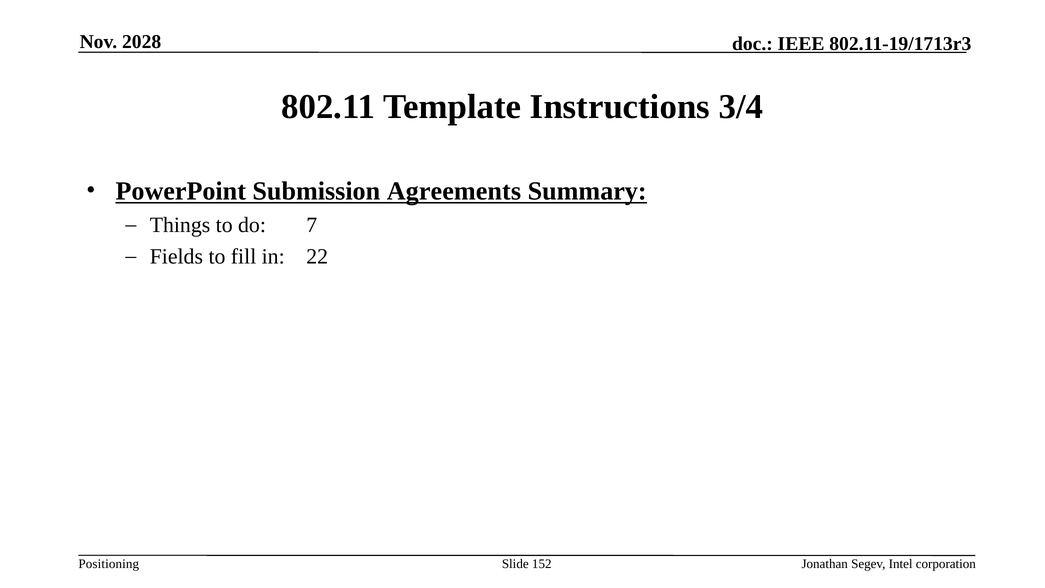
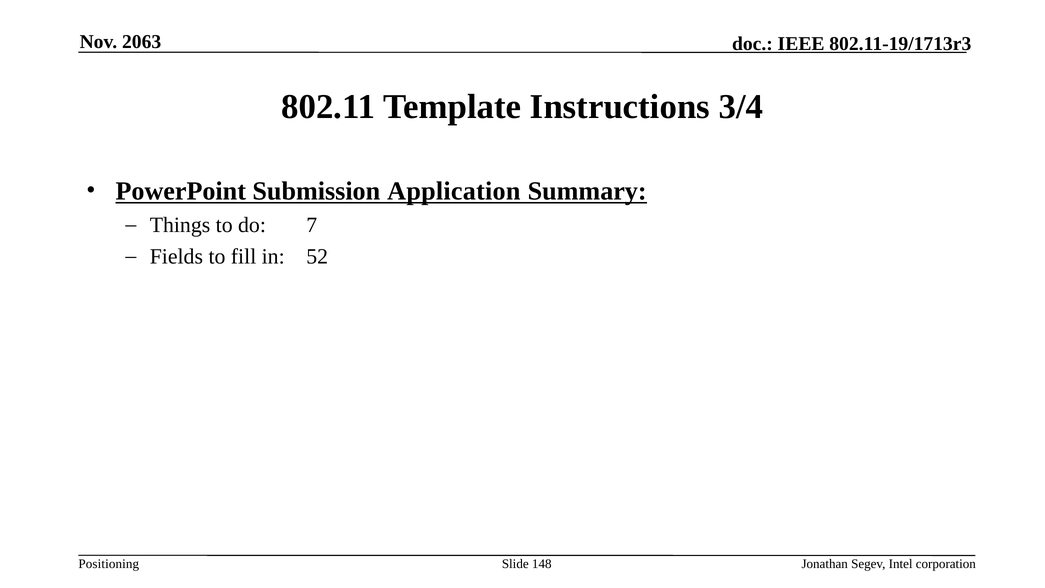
2028: 2028 -> 2063
Agreements: Agreements -> Application
22: 22 -> 52
152: 152 -> 148
